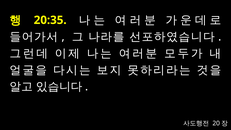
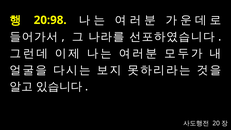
20:35: 20:35 -> 20:98
